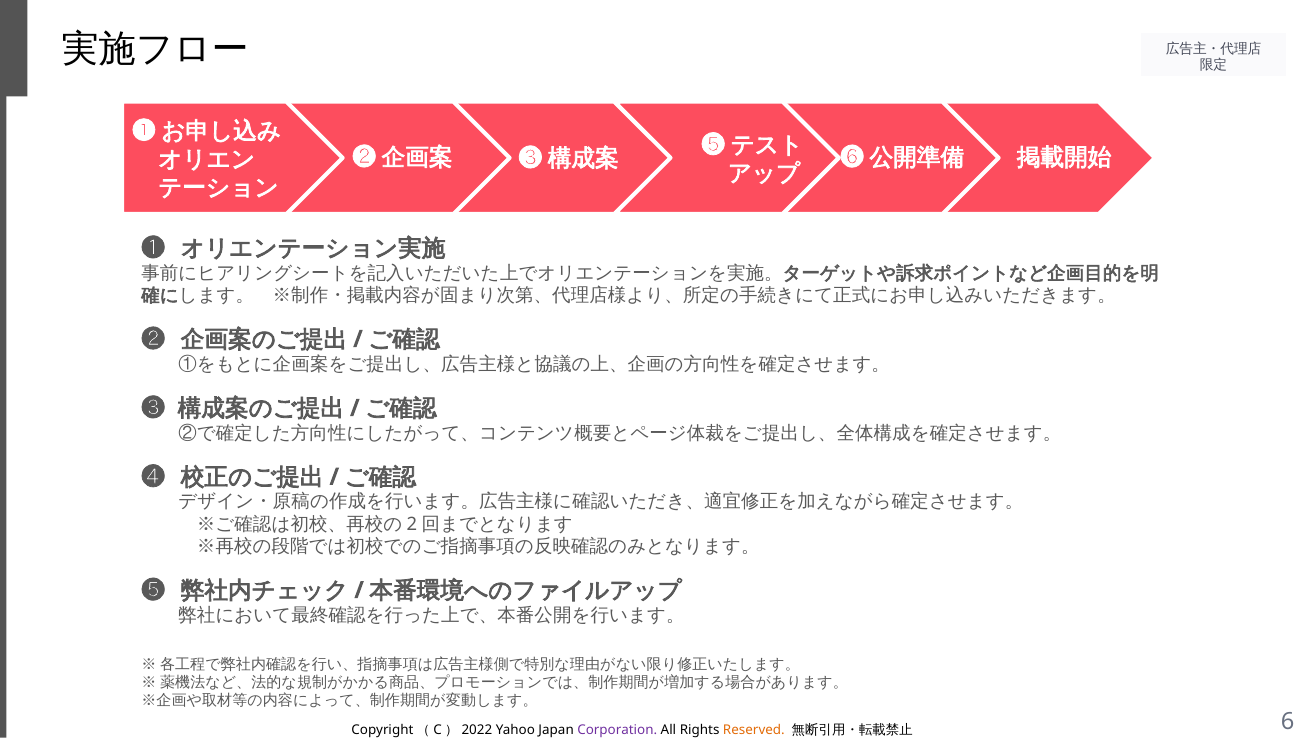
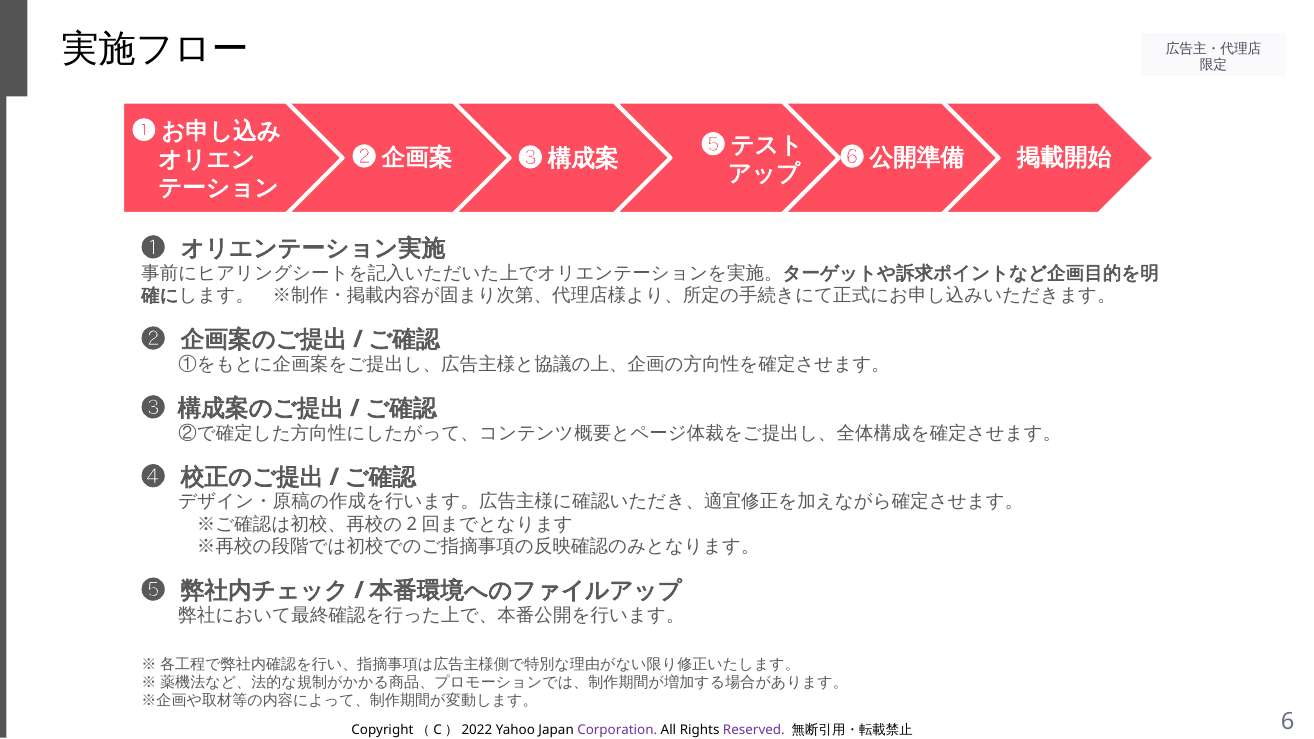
Reserved colour: orange -> purple
